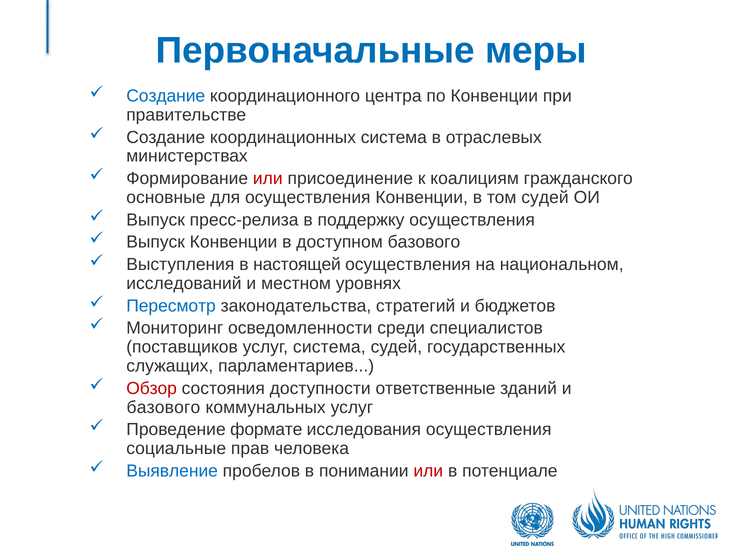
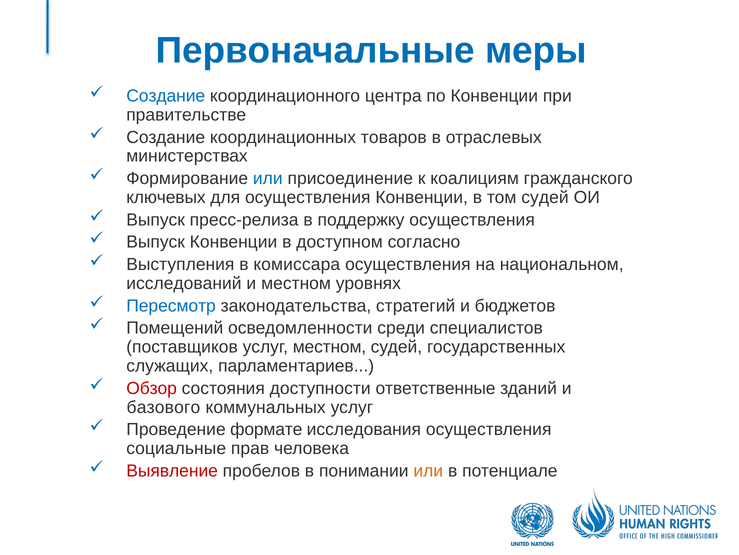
координационных система: система -> товаров
или at (268, 178) colour: red -> blue
основные: основные -> ключевых
доступном базового: базового -> согласно
настоящей: настоящей -> комиссара
Мониторинг: Мониторинг -> Помещений
услуг система: система -> местном
Выявление colour: blue -> red
или at (428, 470) colour: red -> orange
